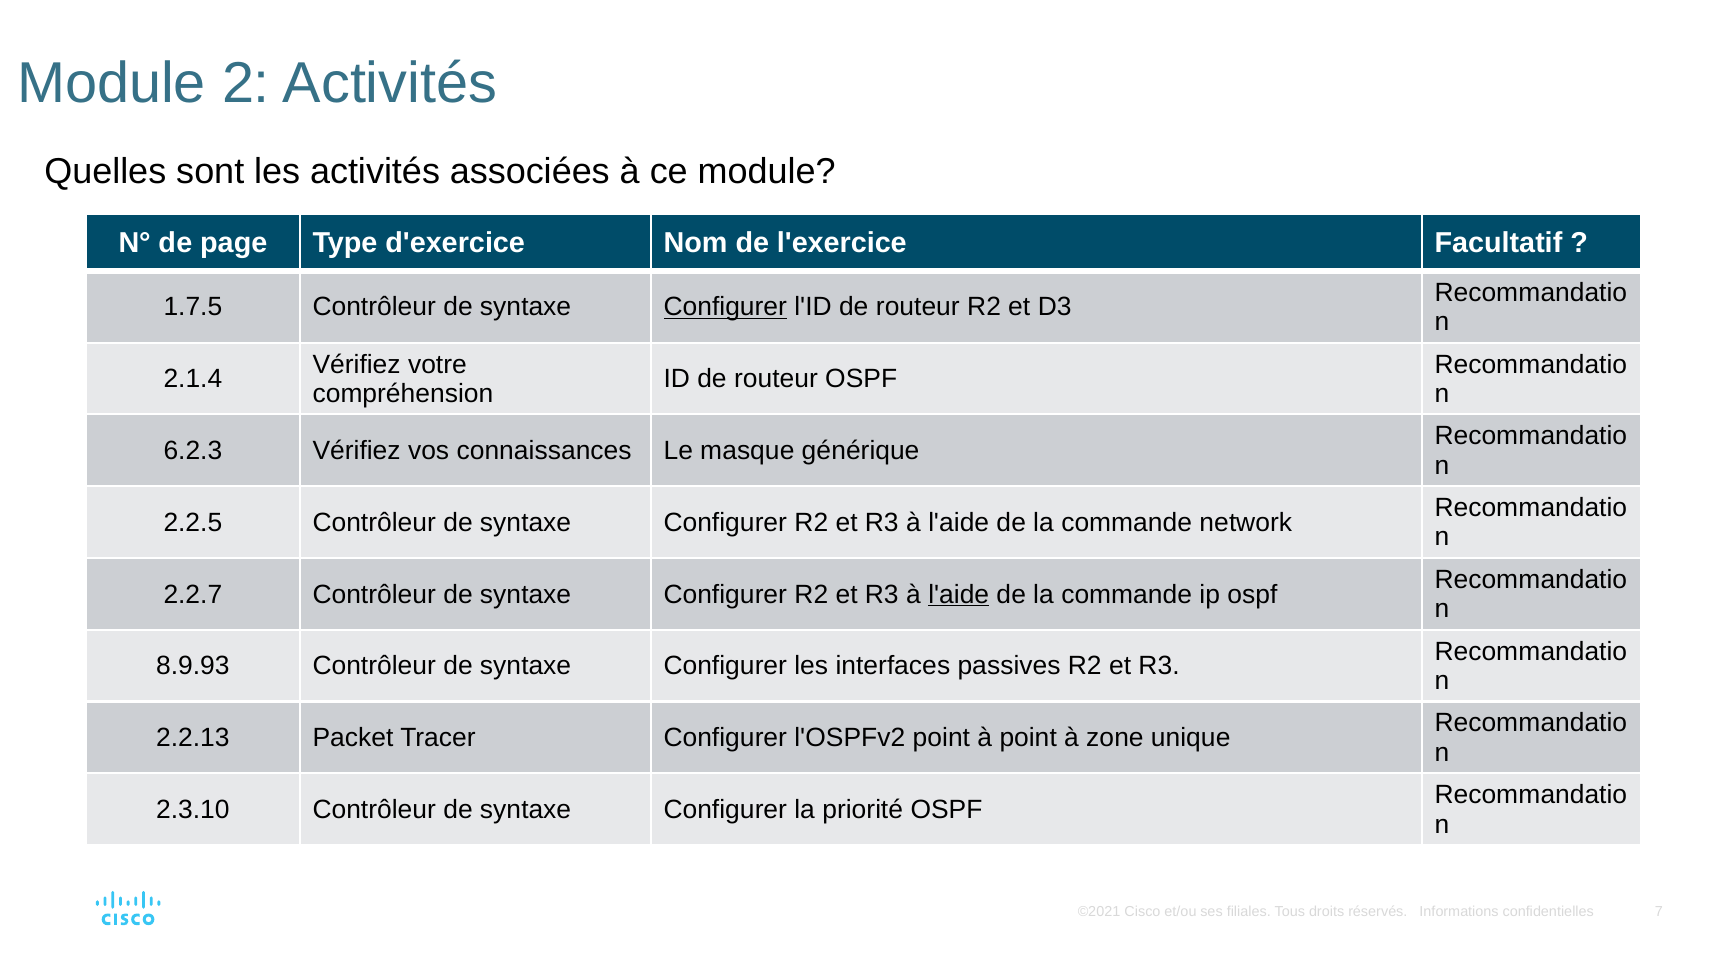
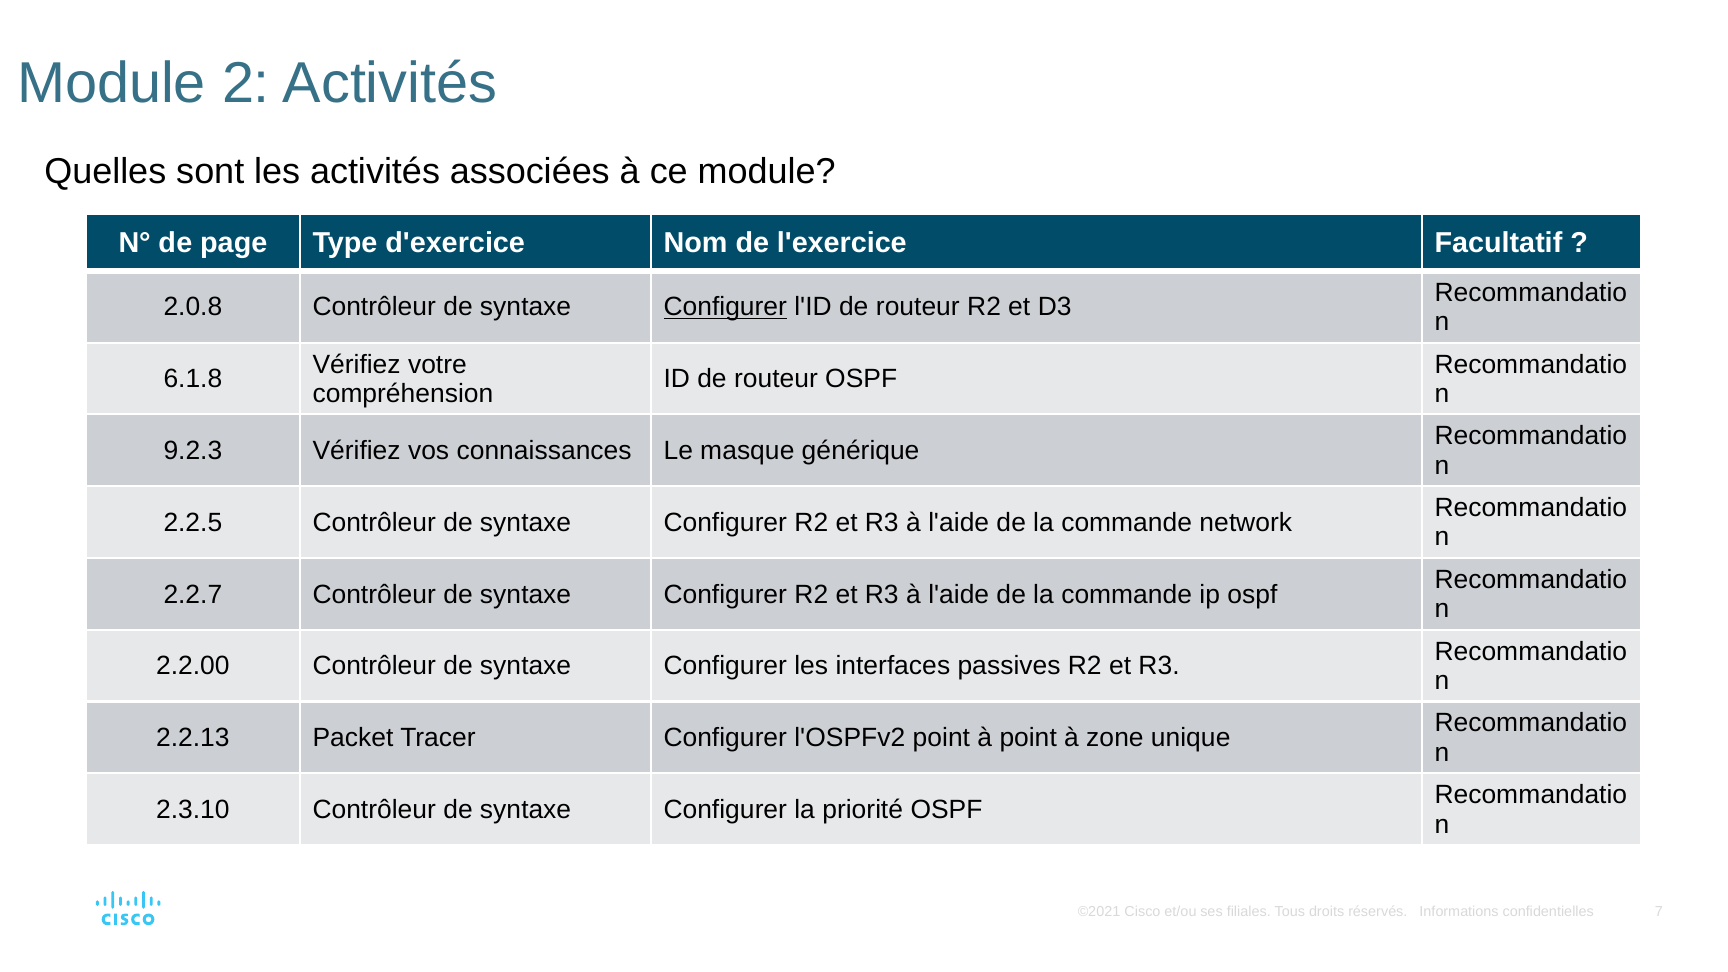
1.7.5: 1.7.5 -> 2.0.8
2.1.4: 2.1.4 -> 6.1.8
6.2.3: 6.2.3 -> 9.2.3
l'aide at (959, 594) underline: present -> none
8.9.93: 8.9.93 -> 2.2.00
